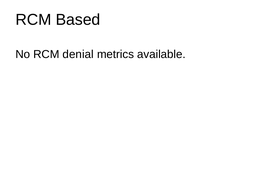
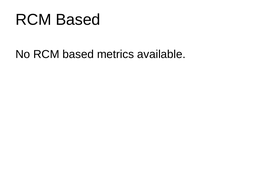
No RCM denial: denial -> based
